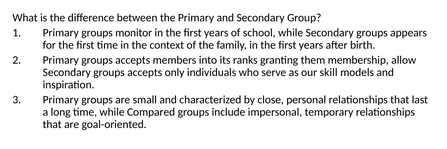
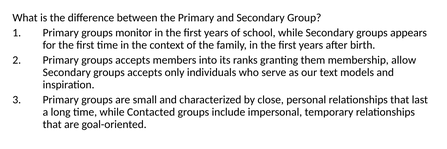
skill: skill -> text
Compared: Compared -> Contacted
